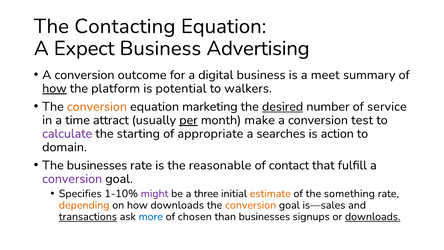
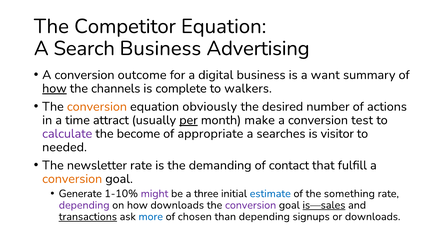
Contacting: Contacting -> Competitor
Expect: Expect -> Search
meet: meet -> want
platform: platform -> channels
potential: potential -> complete
marketing: marketing -> obviously
desired underline: present -> none
service: service -> actions
starting: starting -> become
action: action -> visitor
domain: domain -> needed
The businesses: businesses -> newsletter
reasonable: reasonable -> demanding
conversion at (72, 179) colour: purple -> orange
Specifies: Specifies -> Generate
estimate colour: orange -> blue
depending at (84, 205) colour: orange -> purple
conversion at (251, 205) colour: orange -> purple
is—sales underline: none -> present
than businesses: businesses -> depending
downloads at (373, 216) underline: present -> none
